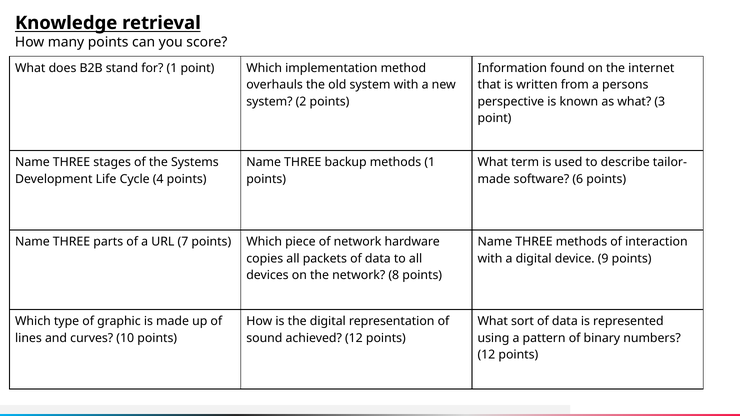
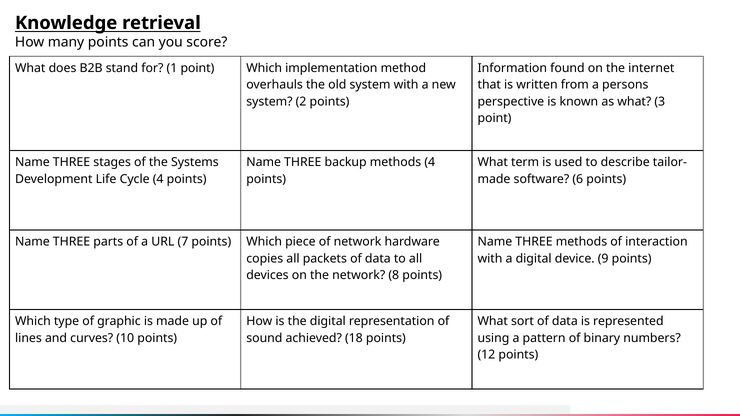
methods 1: 1 -> 4
achieved 12: 12 -> 18
